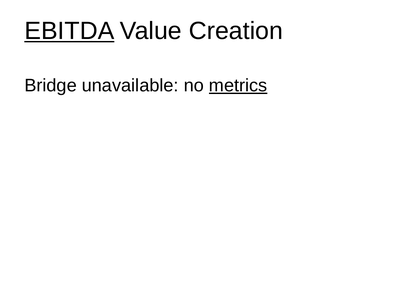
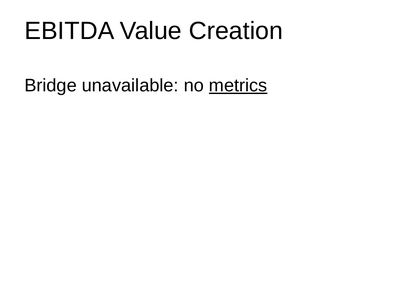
EBITDA underline: present -> none
